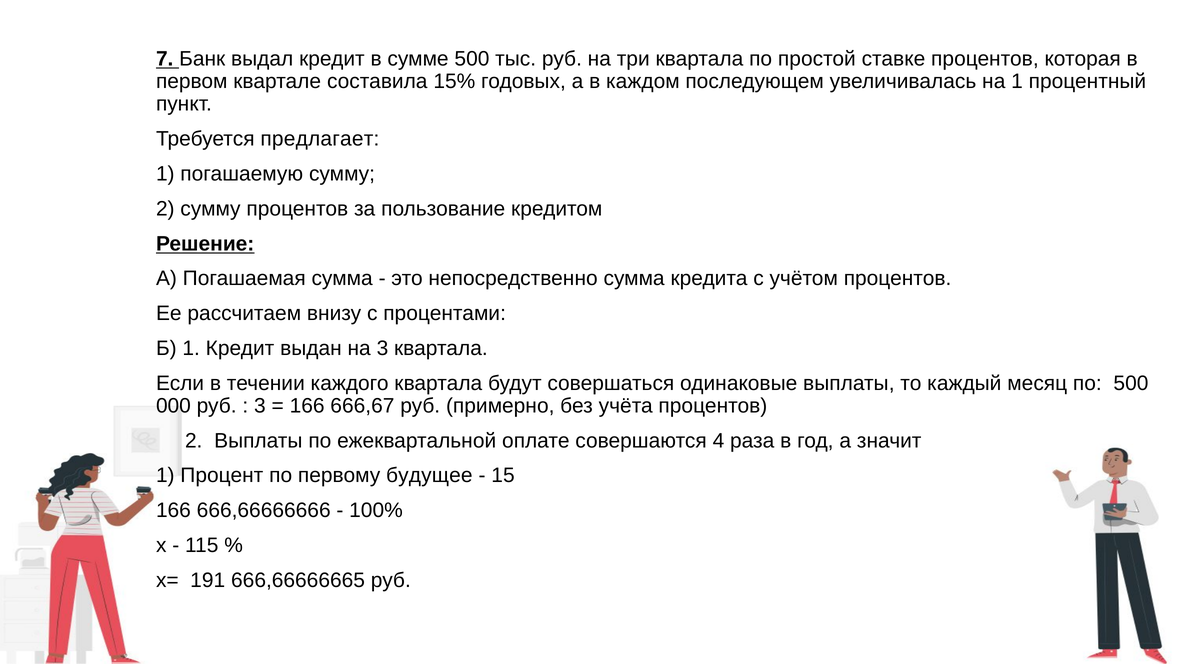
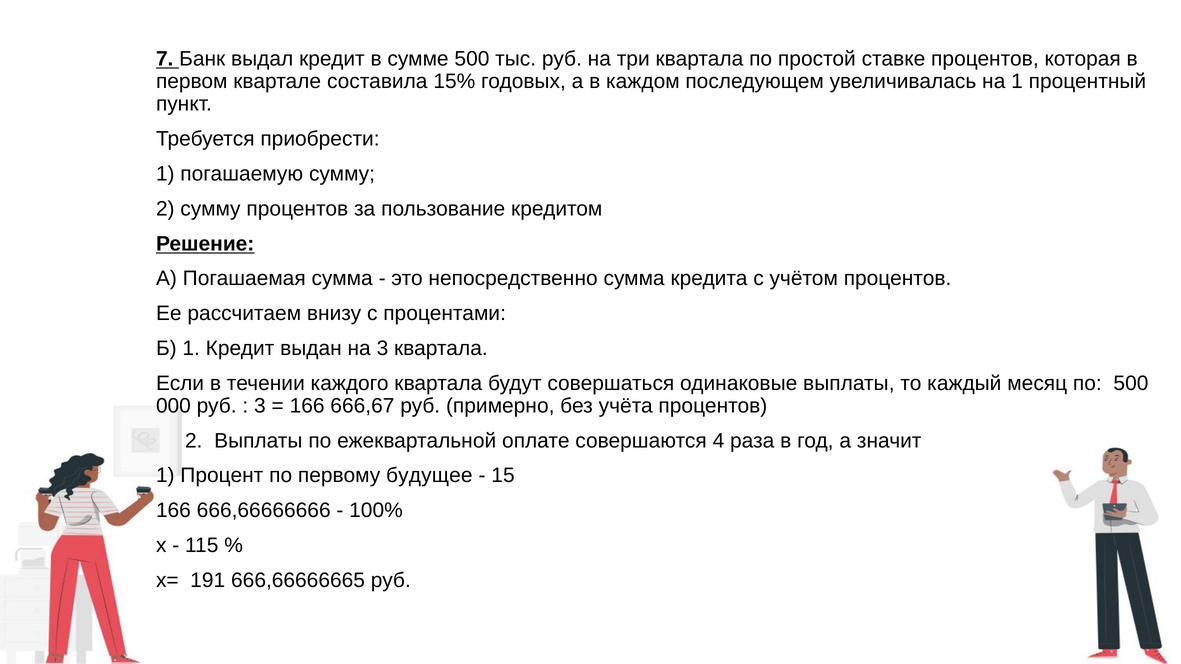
предлагает: предлагает -> приобрести
